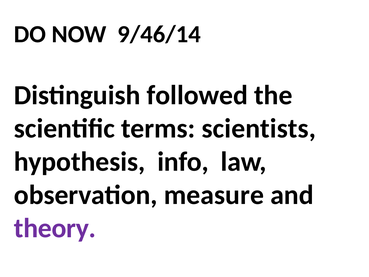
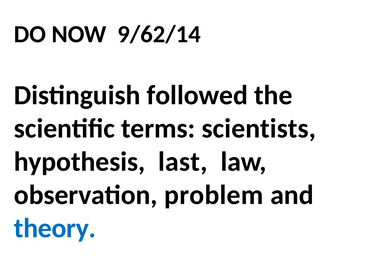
9/46/14: 9/46/14 -> 9/62/14
info: info -> last
measure: measure -> problem
theory colour: purple -> blue
